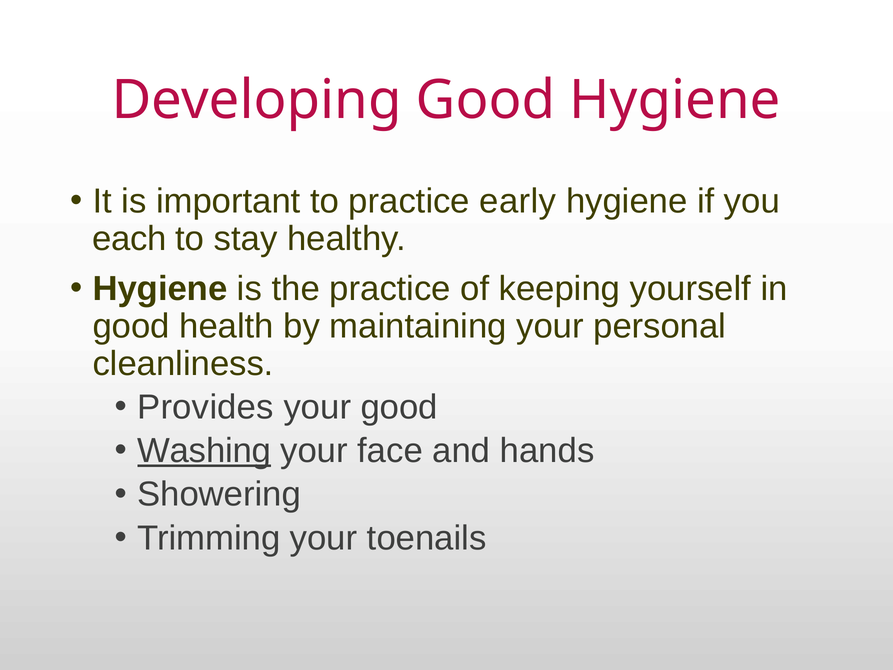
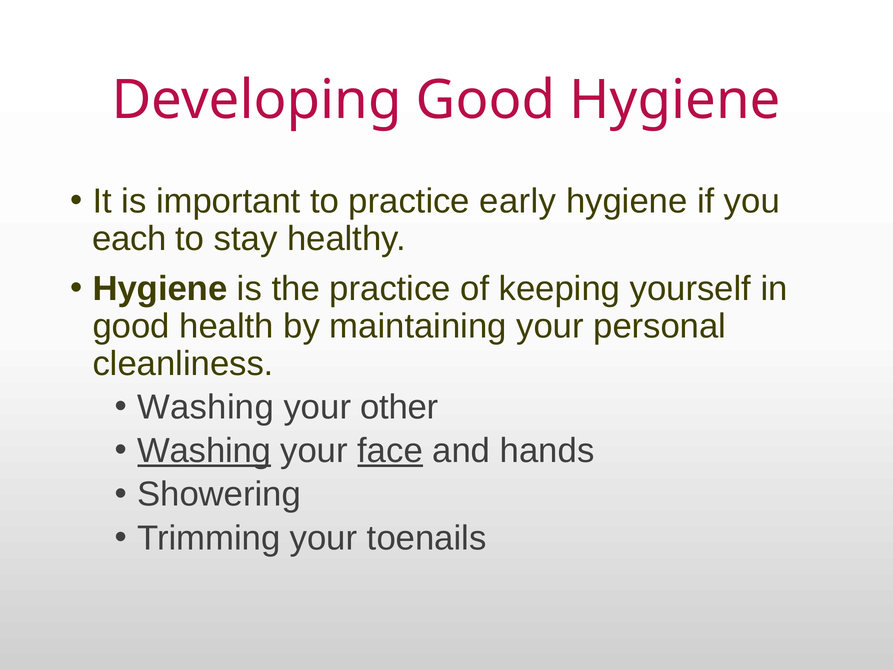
Provides at (206, 407): Provides -> Washing
your good: good -> other
face underline: none -> present
